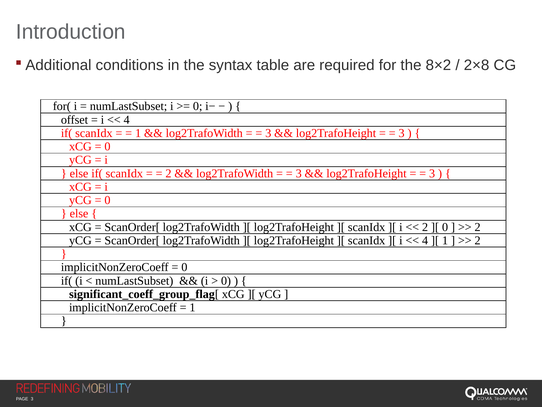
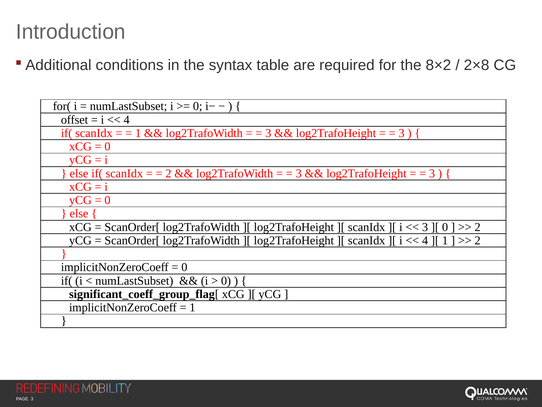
2 at (425, 227): 2 -> 3
